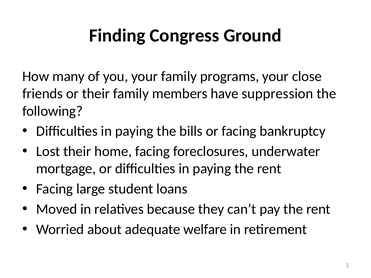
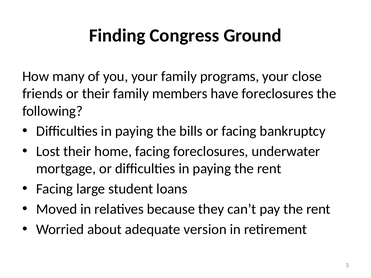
have suppression: suppression -> foreclosures
welfare: welfare -> version
